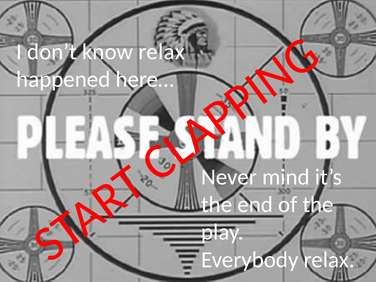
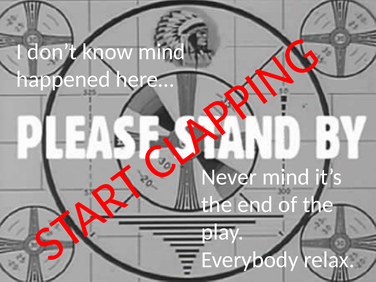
know relax: relax -> mind
